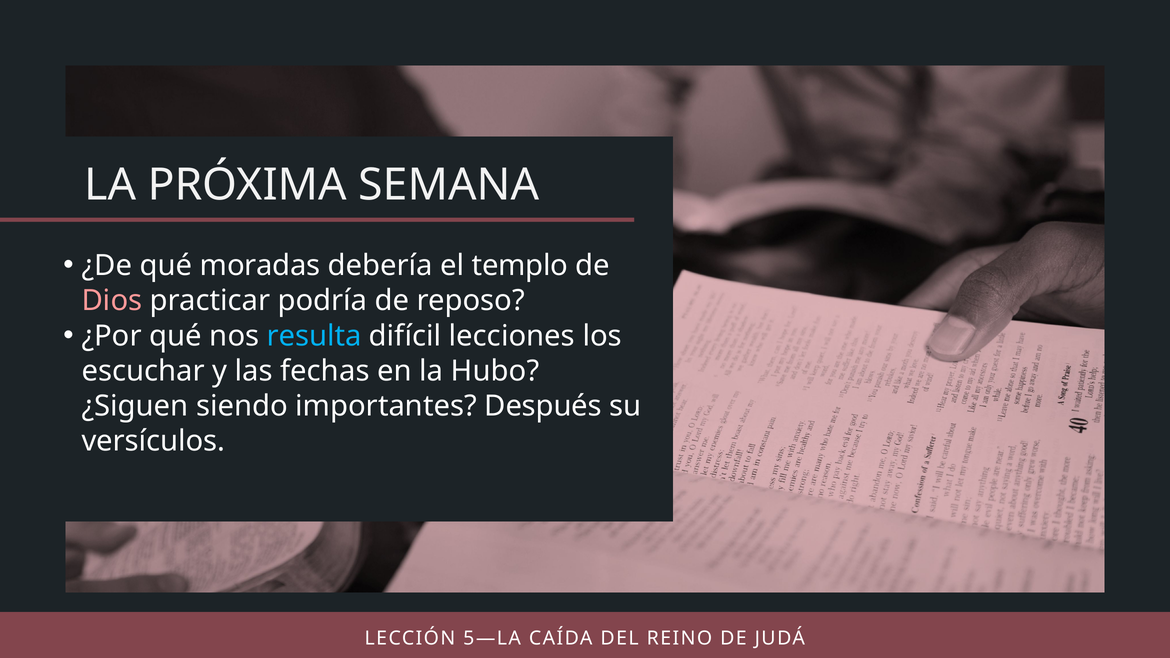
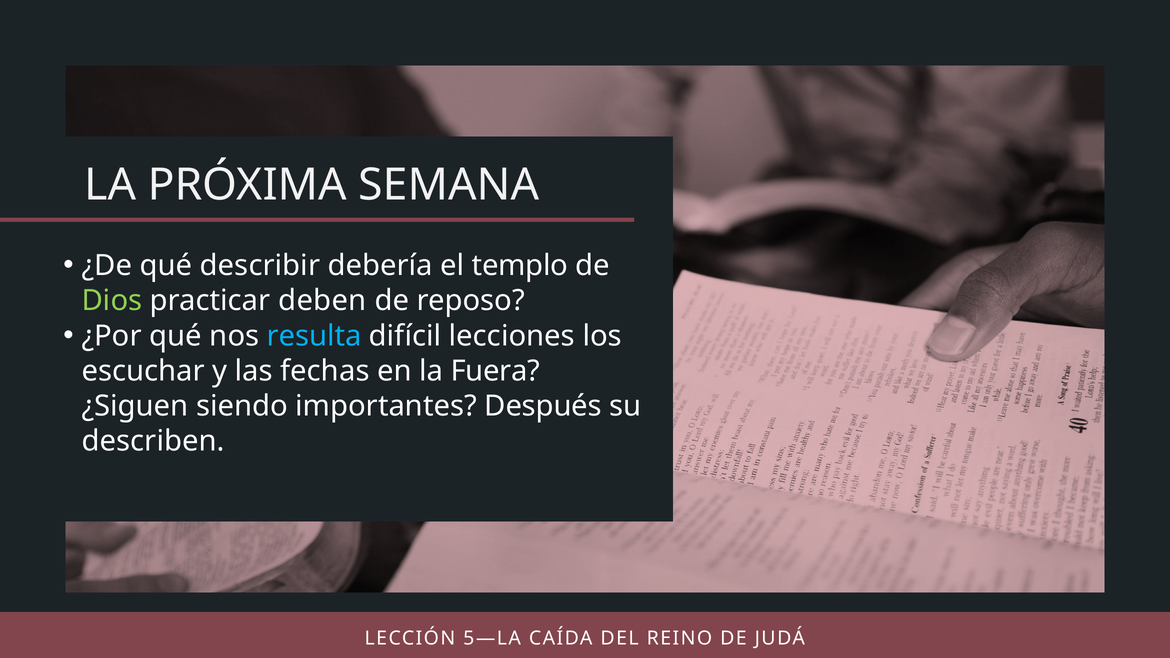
moradas: moradas -> describir
Dios colour: pink -> light green
podría: podría -> deben
Hubo: Hubo -> Fuera
versículos: versículos -> describen
